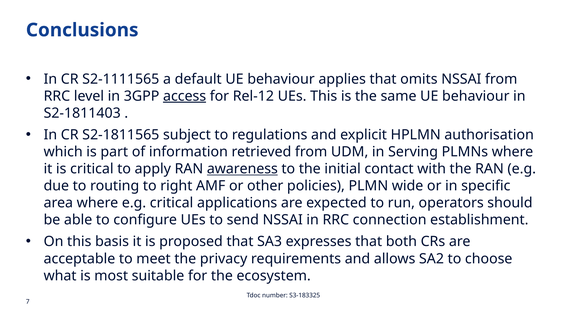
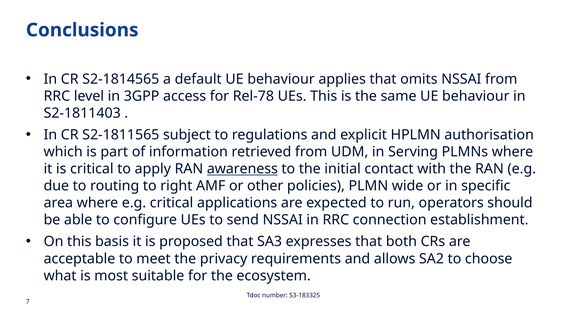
S2-1111565: S2-1111565 -> S2-1814565
access underline: present -> none
Rel-12: Rel-12 -> Rel-78
